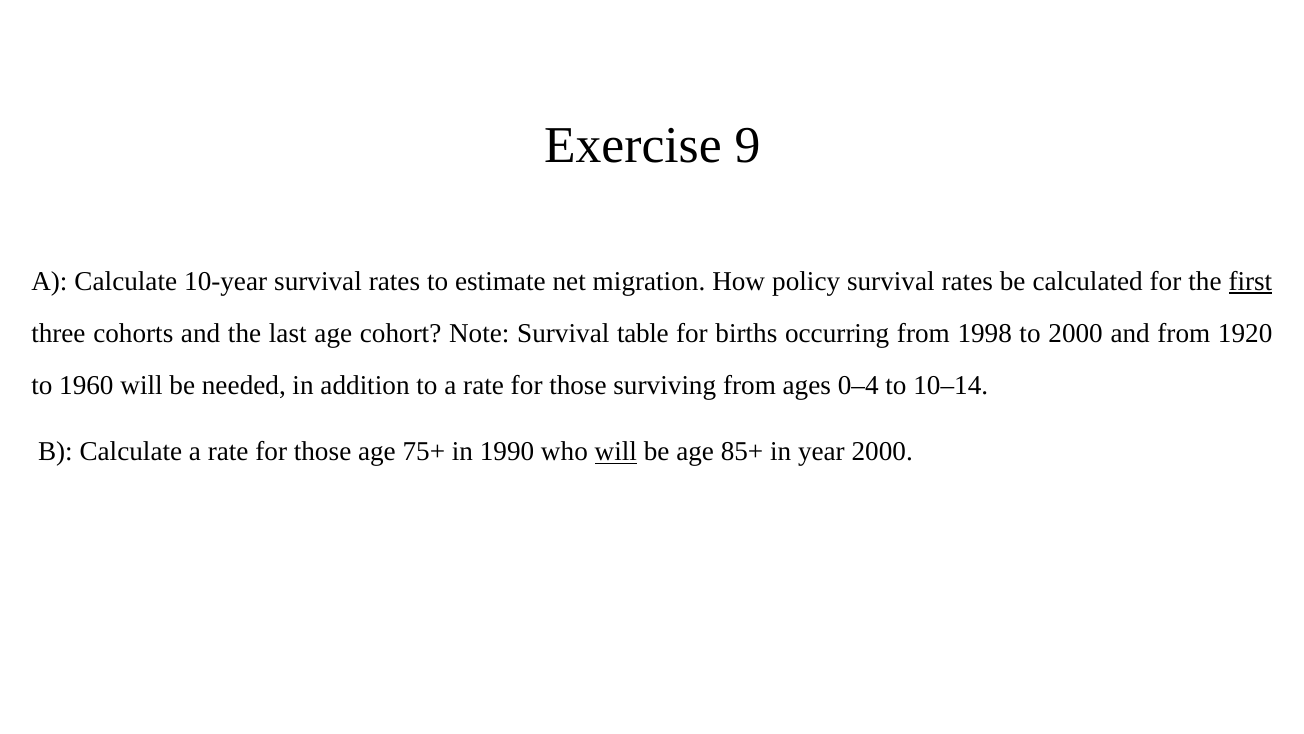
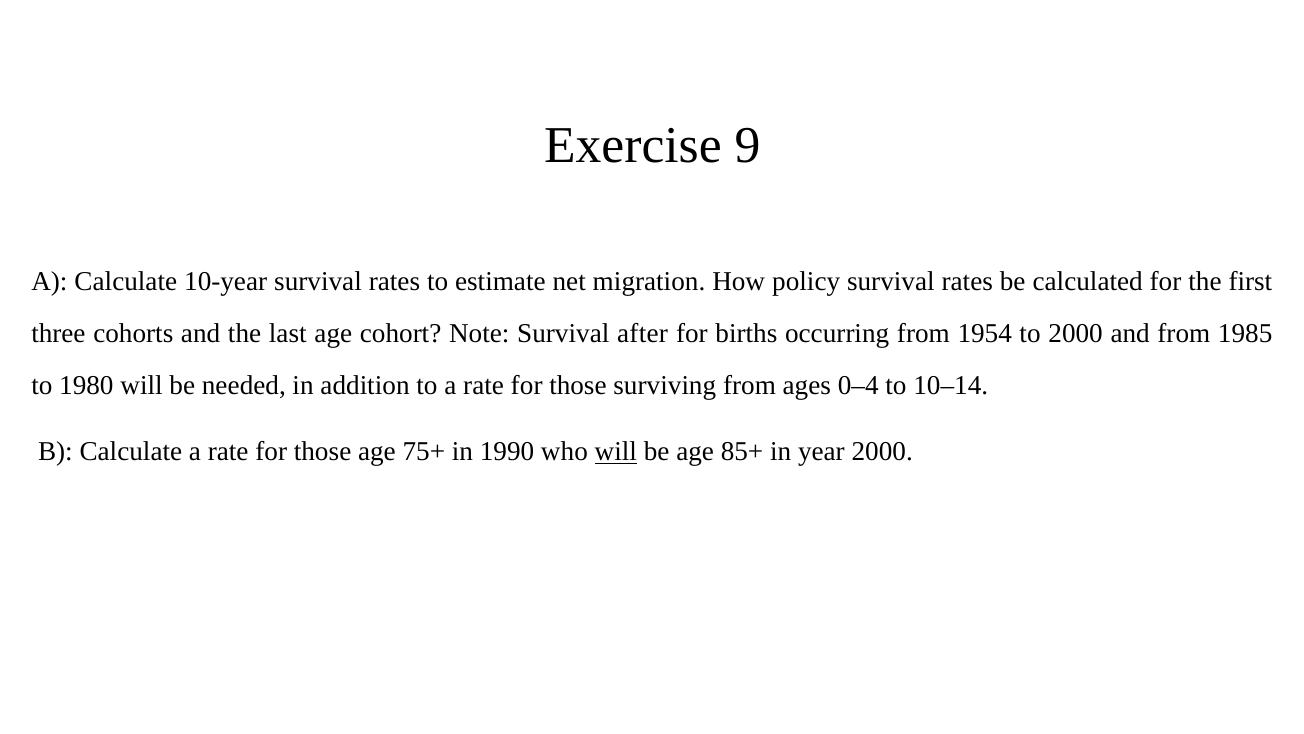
first underline: present -> none
table: table -> after
1998: 1998 -> 1954
1920: 1920 -> 1985
1960: 1960 -> 1980
